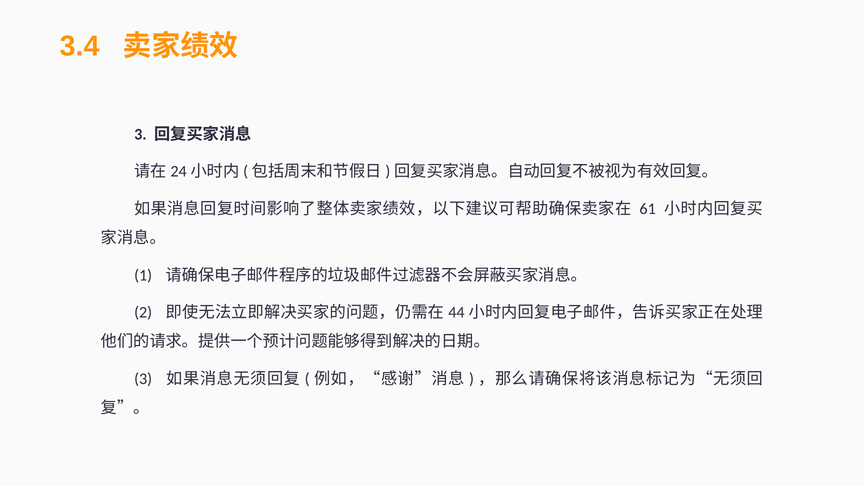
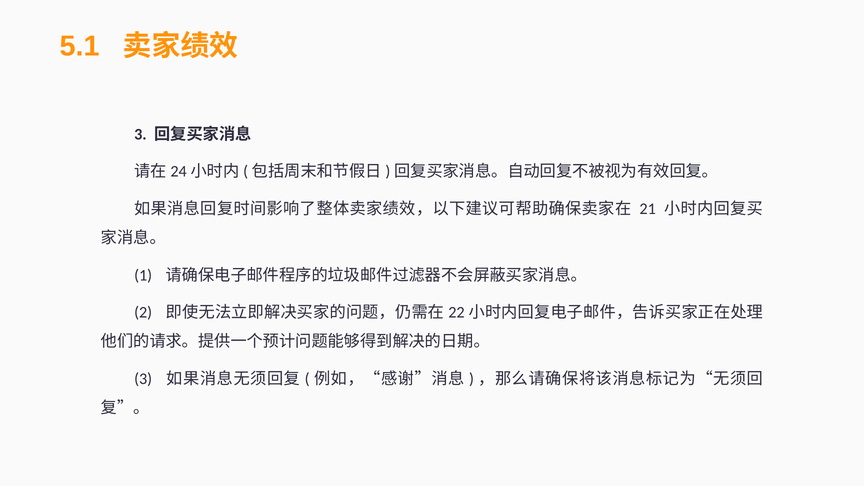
3.4: 3.4 -> 5.1
61: 61 -> 21
44: 44 -> 22
